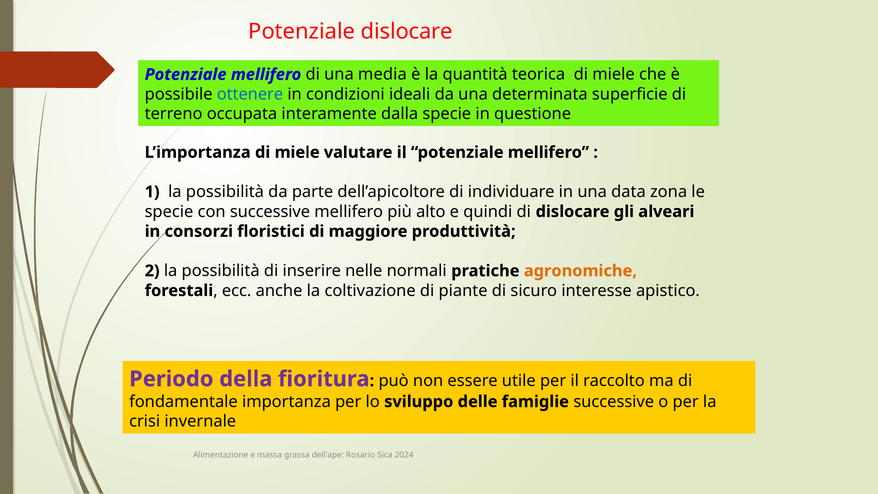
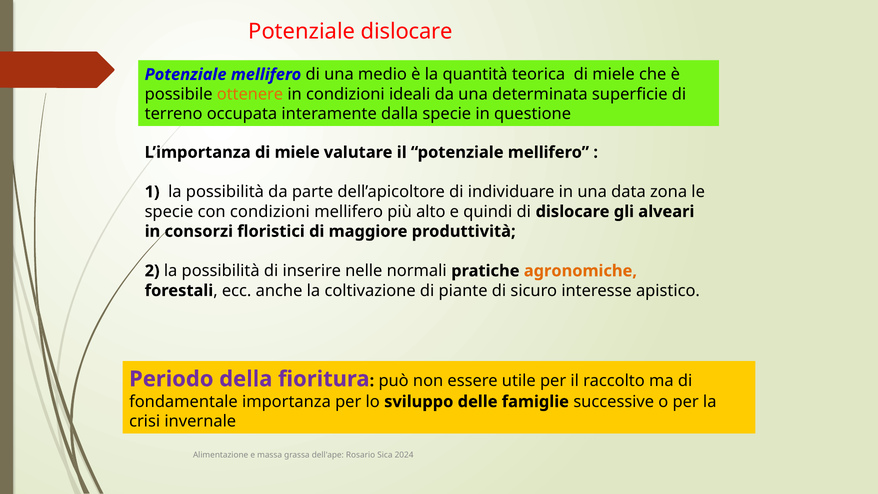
media: media -> medio
ottenere colour: blue -> orange
con successive: successive -> condizioni
